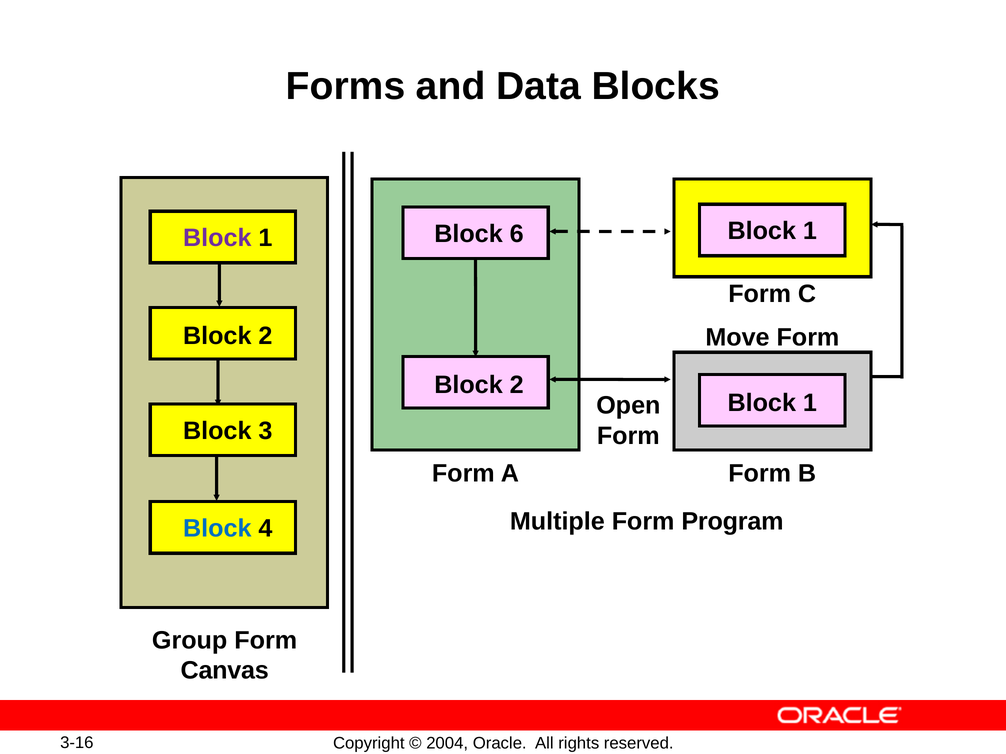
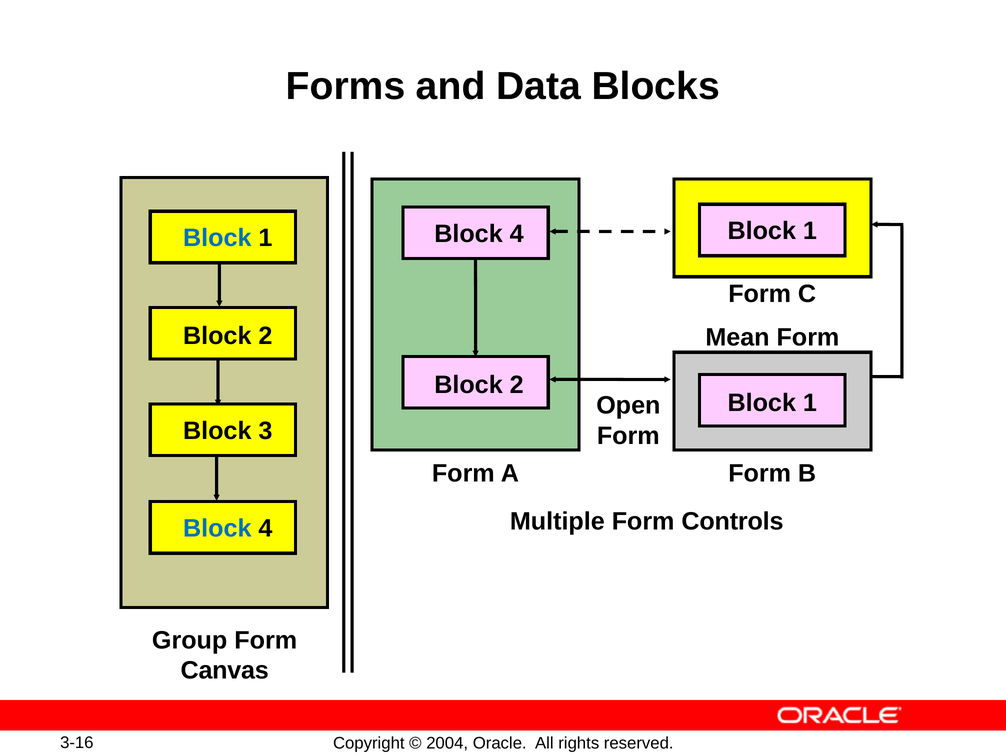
6 at (517, 234): 6 -> 4
Block at (217, 238) colour: purple -> blue
Move: Move -> Mean
Program: Program -> Controls
